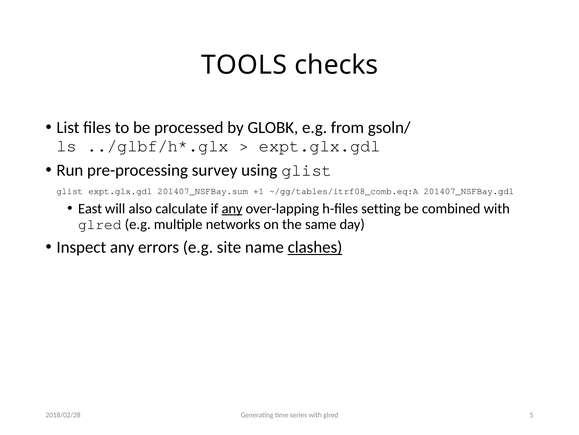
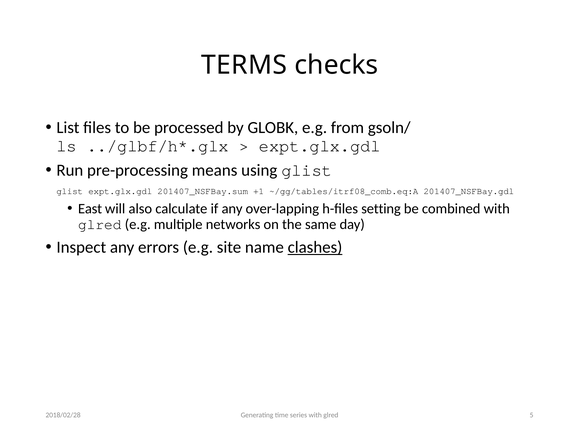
TOOLS: TOOLS -> TERMS
survey: survey -> means
any at (232, 208) underline: present -> none
